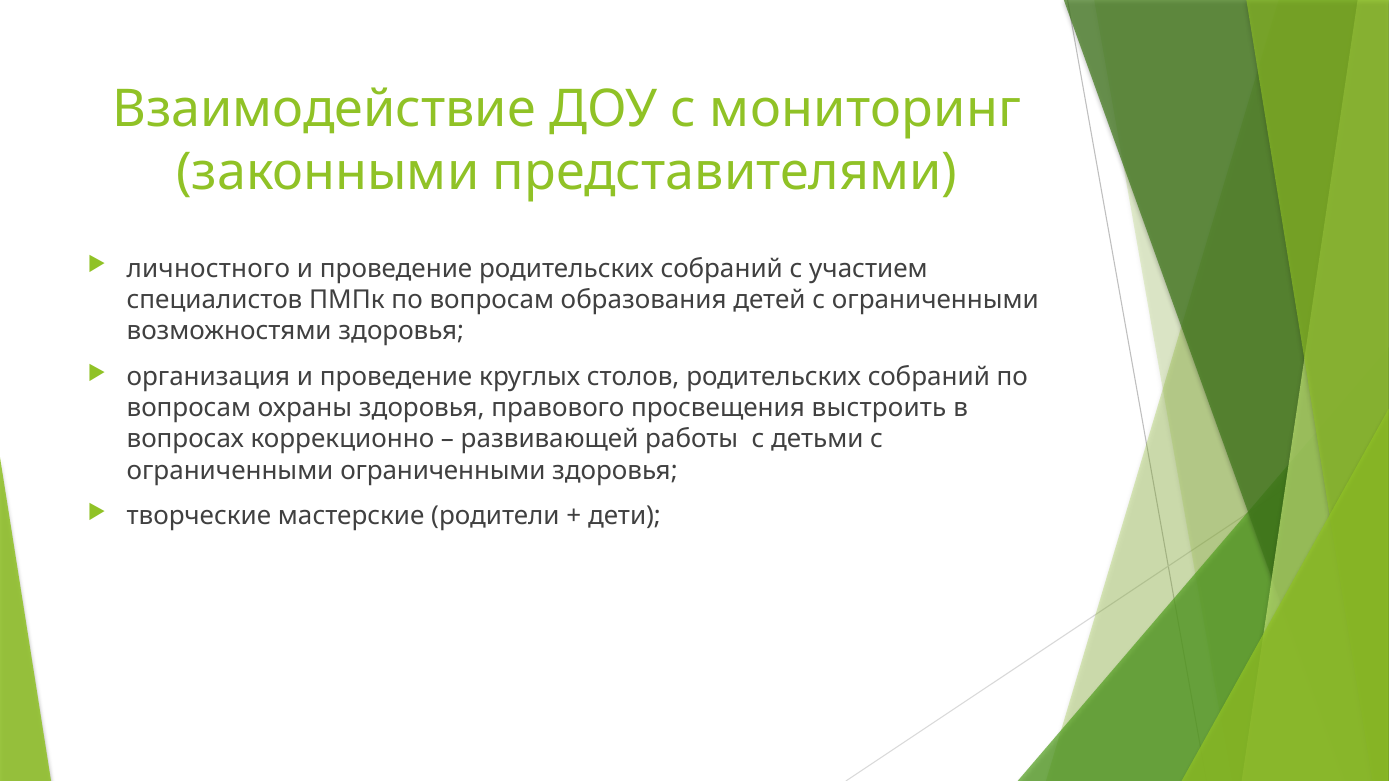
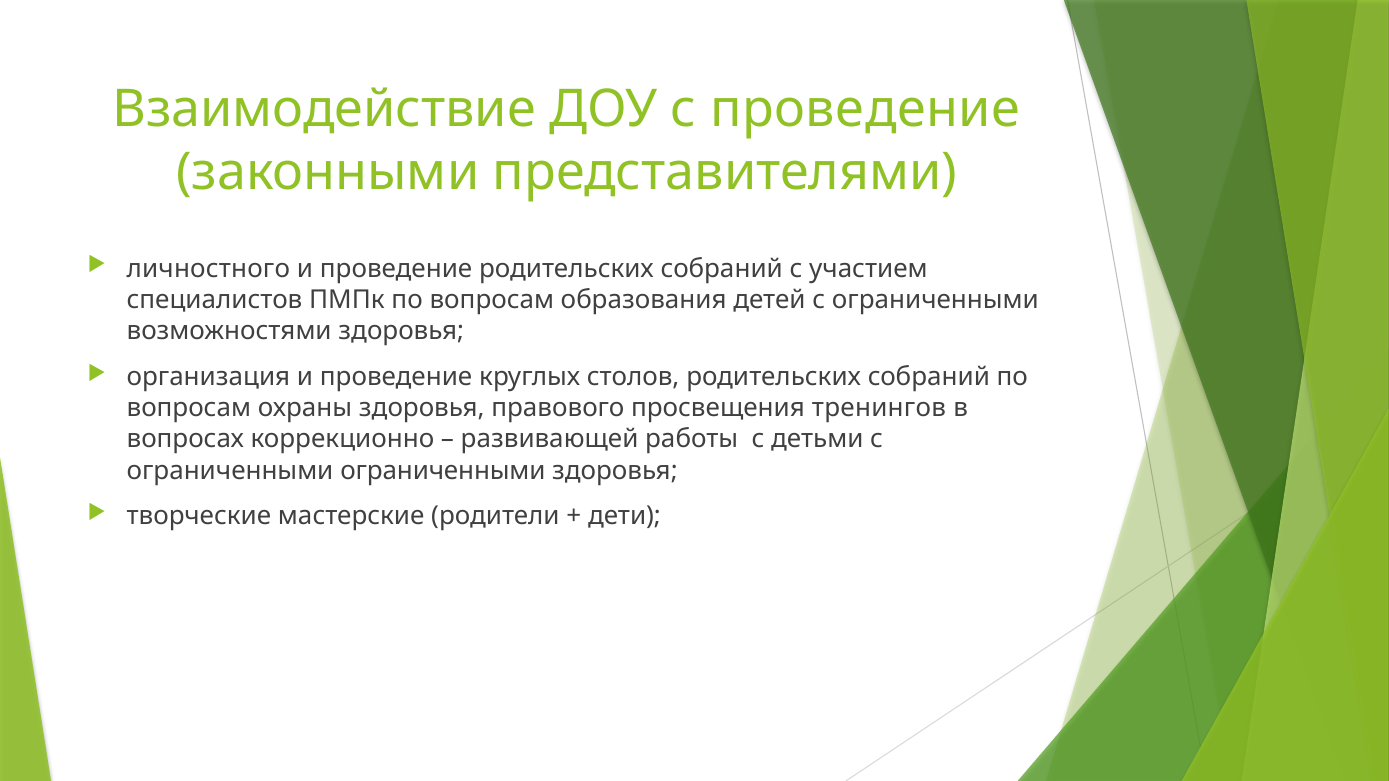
с мониторинг: мониторинг -> проведение
выстроить: выстроить -> тренингов
